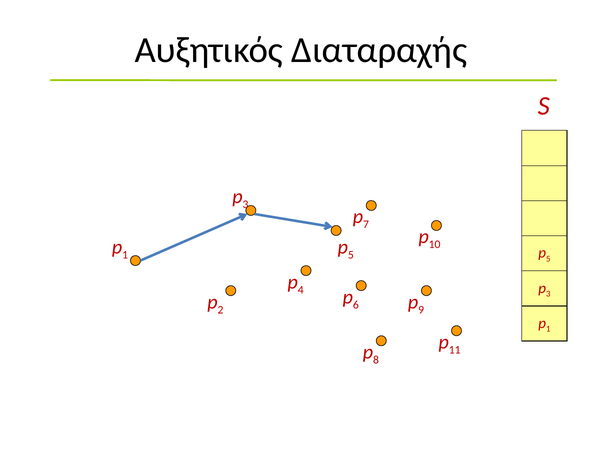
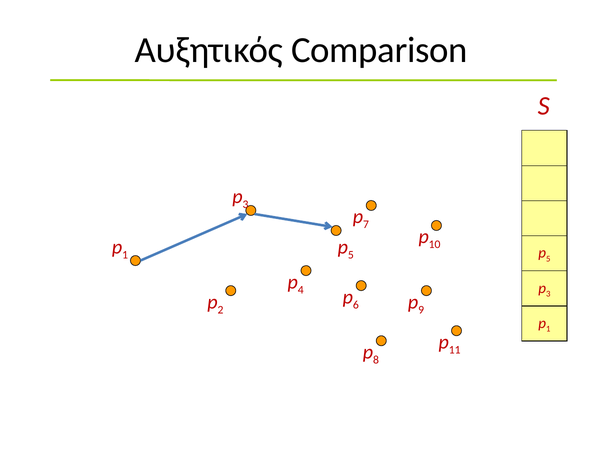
Διαταραχής: Διαταραχής -> Comparison
